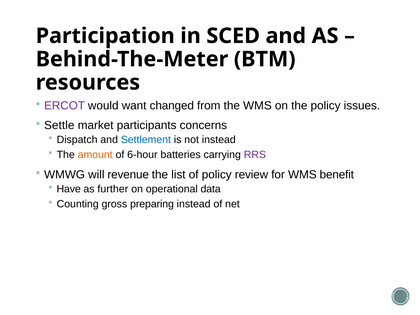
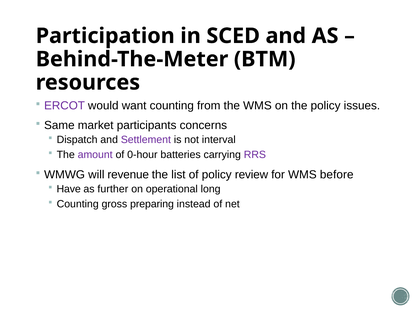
want changed: changed -> counting
Settle: Settle -> Same
Settlement colour: blue -> purple
not instead: instead -> interval
amount colour: orange -> purple
6-hour: 6-hour -> 0-hour
benefit: benefit -> before
data: data -> long
